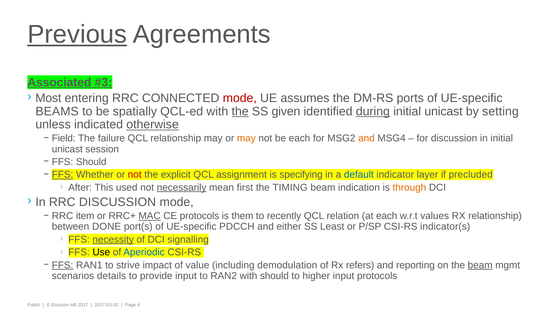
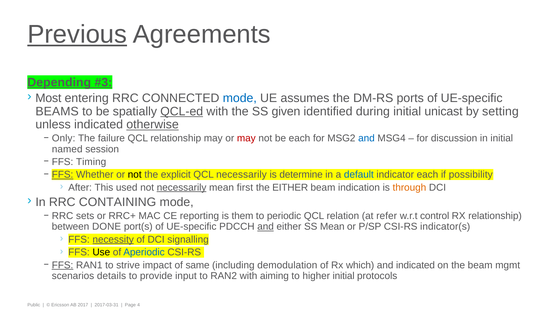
Associated: Associated -> Depending
mode at (240, 98) colour: red -> blue
QCL-ed underline: none -> present
the at (240, 111) underline: present -> none
during underline: present -> none
Field: Field -> Only
may at (246, 138) colour: orange -> red
and at (366, 138) colour: orange -> blue
unicast at (67, 149): unicast -> named
FFS Should: Should -> Timing
not at (135, 174) colour: red -> black
QCL assignment: assignment -> necessarily
specifying: specifying -> determine
indicator layer: layer -> each
precluded: precluded -> possibility
the TIMING: TIMING -> EITHER
RRC DISCUSSION: DISCUSSION -> CONTAINING
item: item -> sets
MAC underline: present -> none
CE protocols: protocols -> reporting
recently: recently -> periodic
at each: each -> refer
values: values -> control
and at (266, 226) underline: none -> present
SS Least: Least -> Mean
value: value -> same
refers: refers -> which
and reporting: reporting -> indicated
beam at (480, 265) underline: present -> none
with should: should -> aiming
higher input: input -> initial
